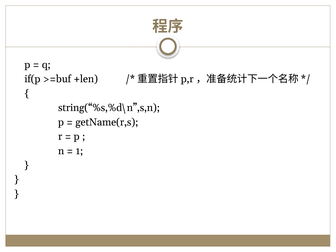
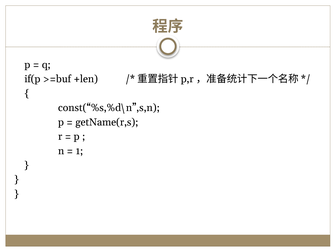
string(“%s,%d\n”,s,n: string(“%s,%d\n”,s,n -> const(“%s,%d\n”,s,n
